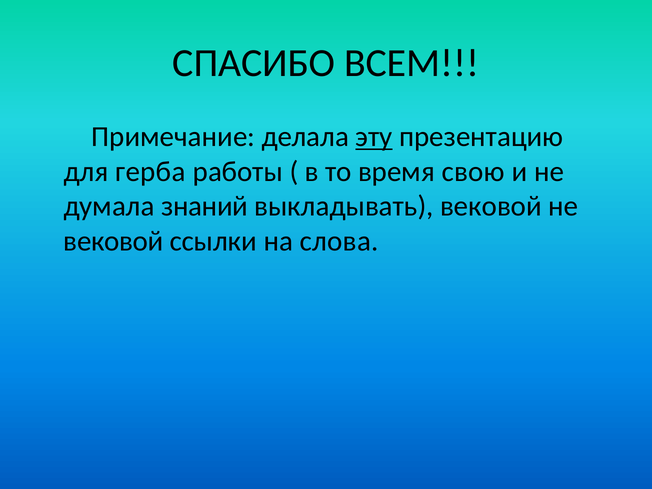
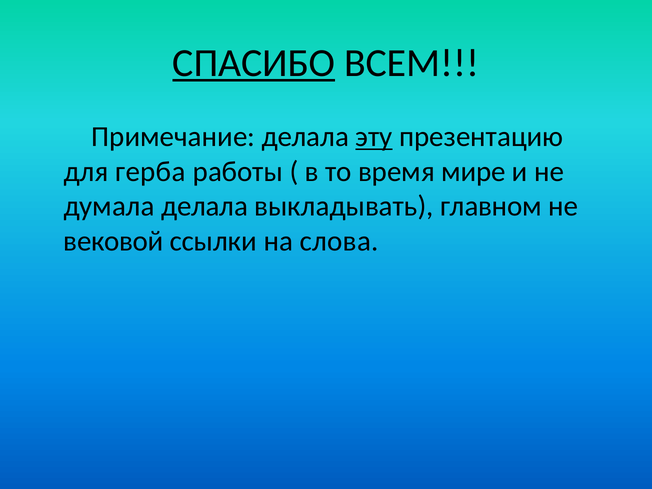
СПАСИБО underline: none -> present
свою: свою -> мире
думала знаний: знаний -> делала
выкладывать вековой: вековой -> главном
